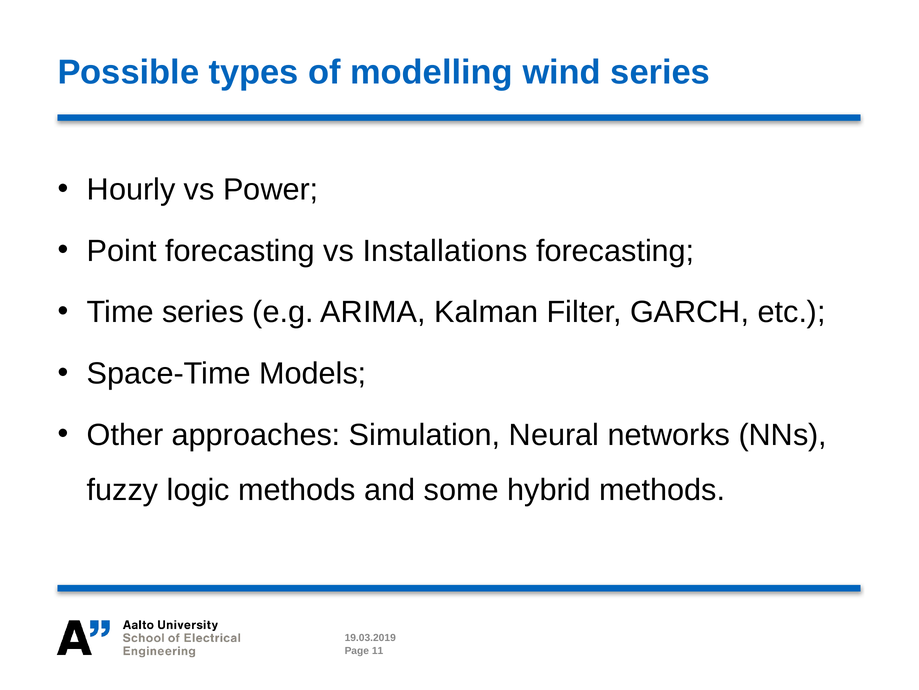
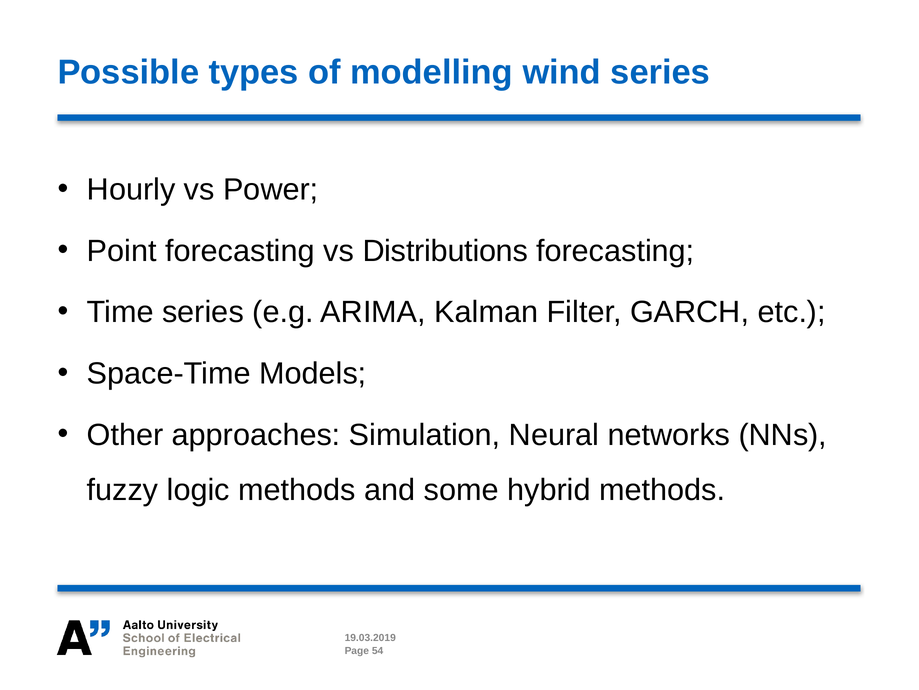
Installations: Installations -> Distributions
11: 11 -> 54
